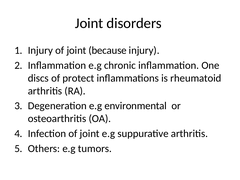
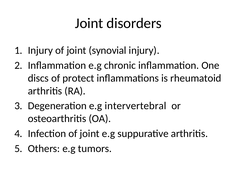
because: because -> synovial
environmental: environmental -> intervertebral
